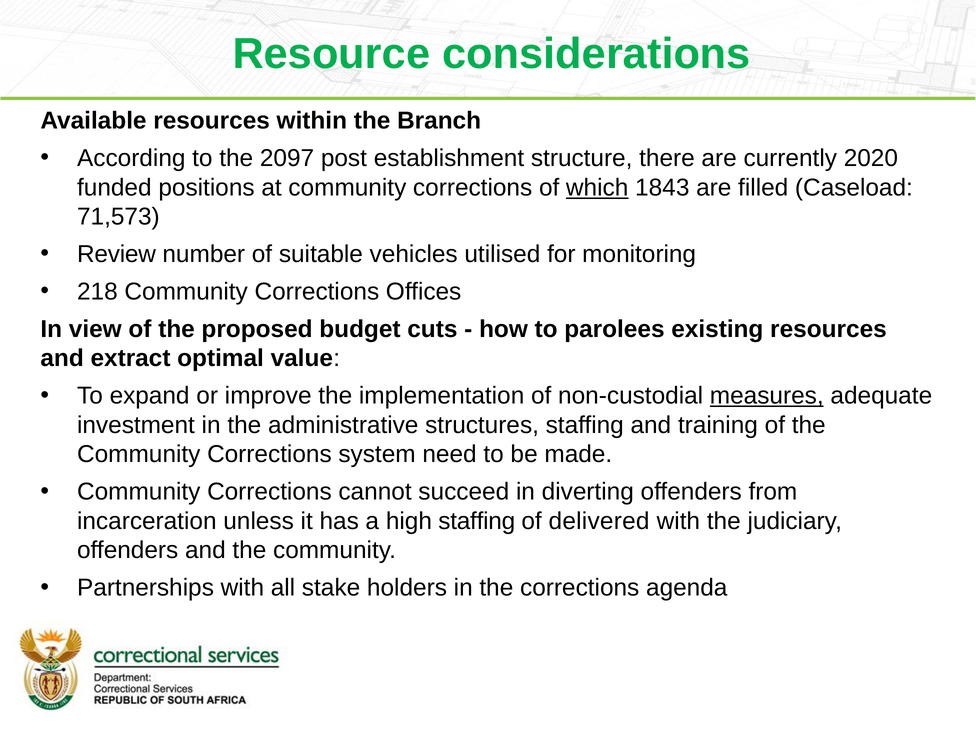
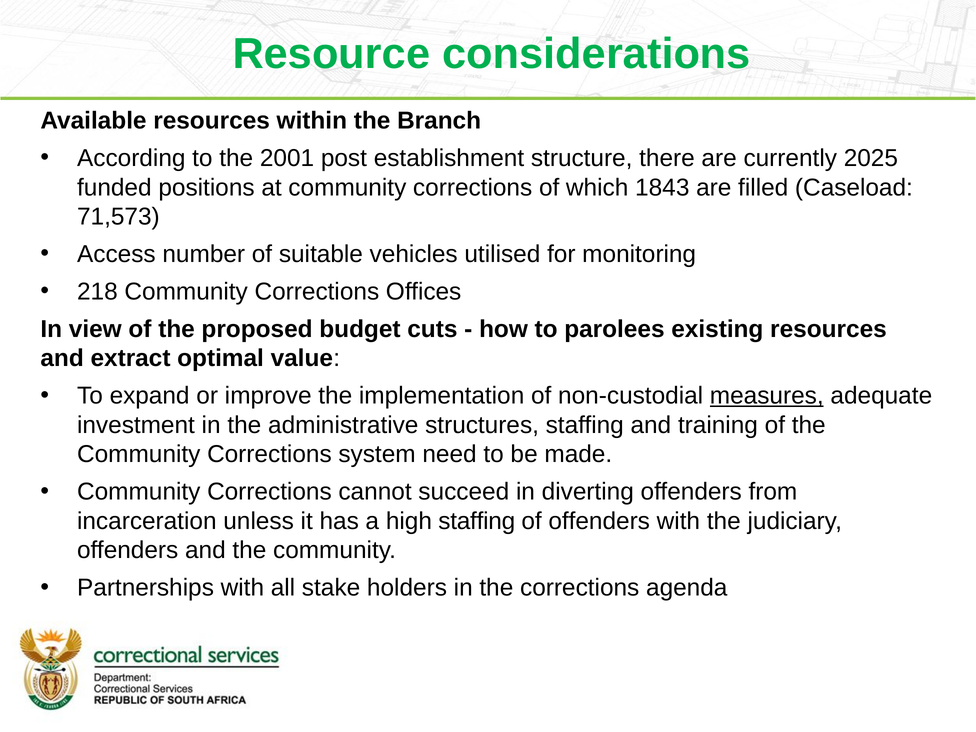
2097: 2097 -> 2001
2020: 2020 -> 2025
which underline: present -> none
Review: Review -> Access
of delivered: delivered -> offenders
